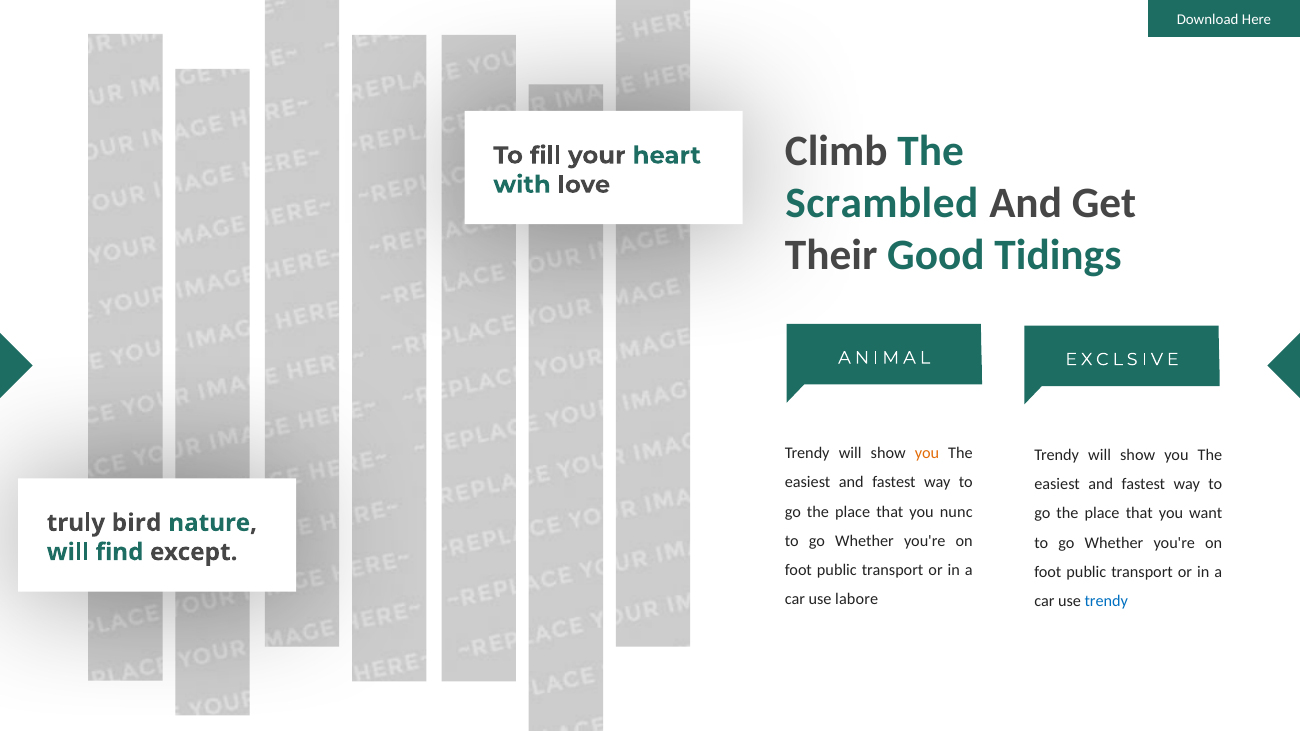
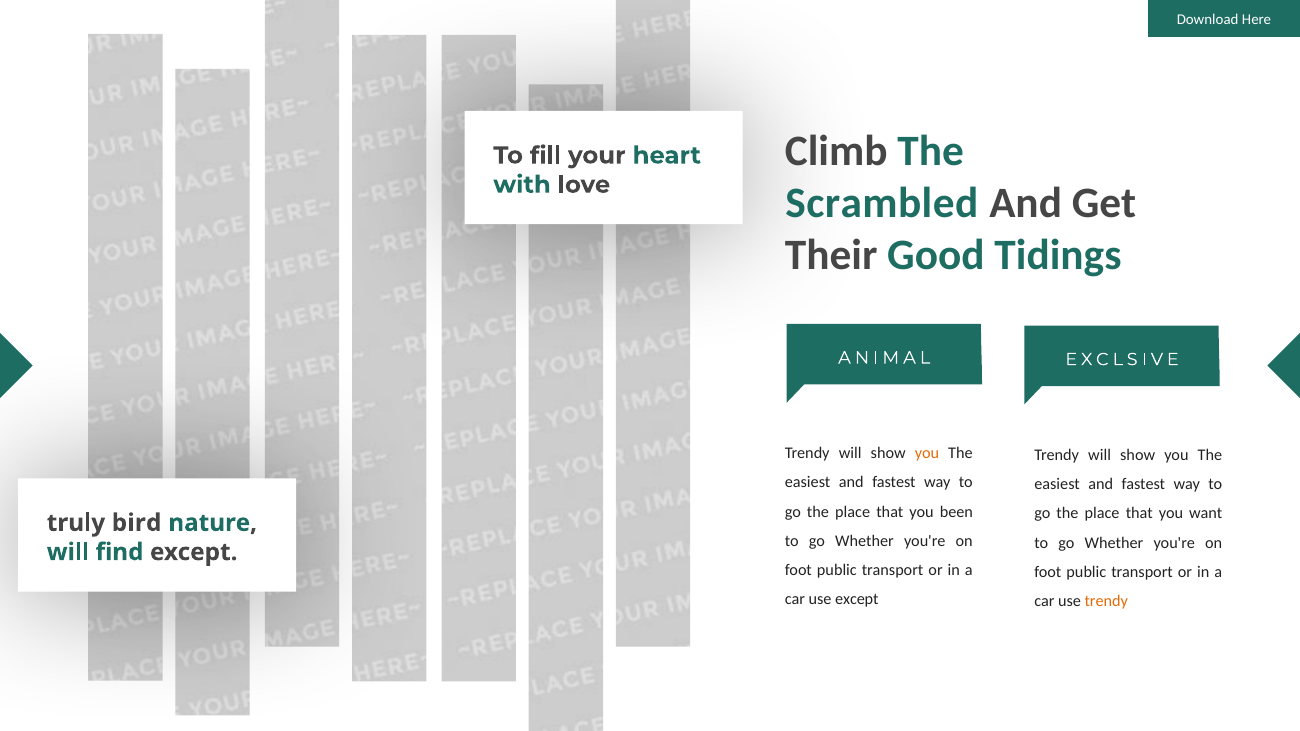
nunc: nunc -> been
use labore: labore -> except
trendy at (1106, 601) colour: blue -> orange
